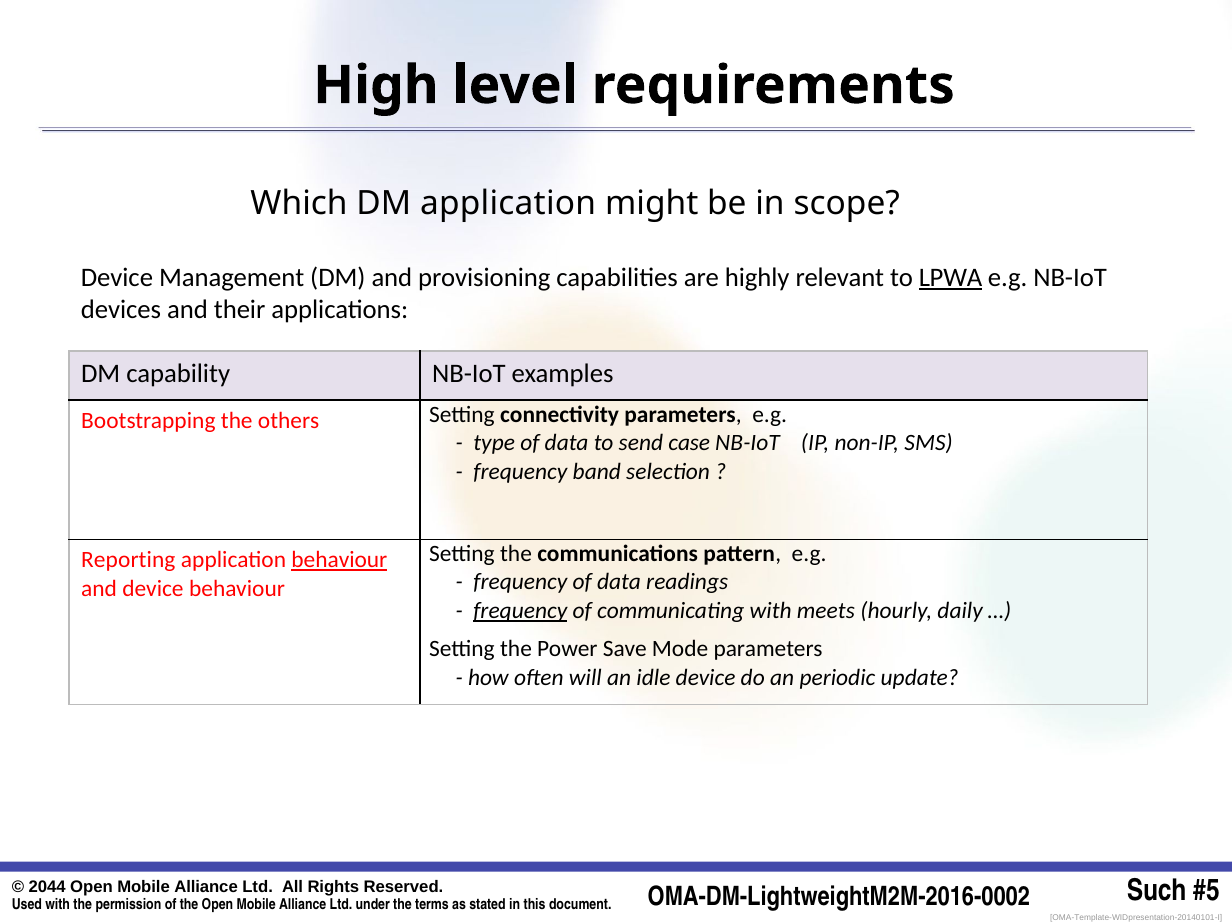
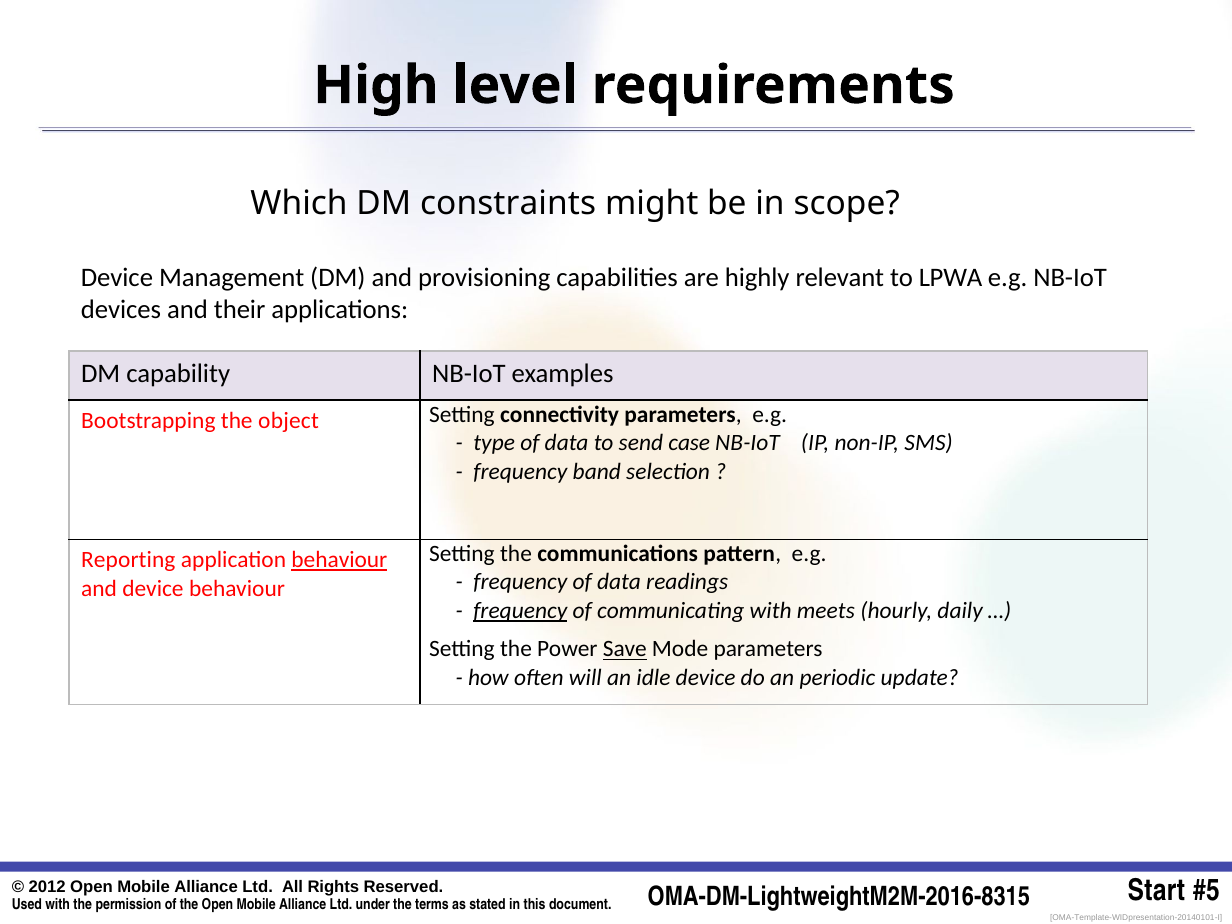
DM application: application -> constraints
LPWA underline: present -> none
others: others -> object
Save underline: none -> present
2044: 2044 -> 2012
OMA-DM-LightweightM2M-2016-0002: OMA-DM-LightweightM2M-2016-0002 -> OMA-DM-LightweightM2M-2016-8315
Such: Such -> Start
